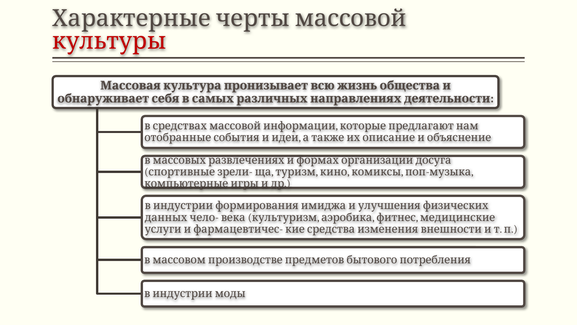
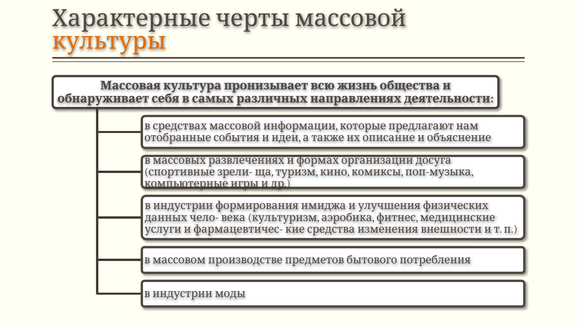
культуры colour: red -> orange
